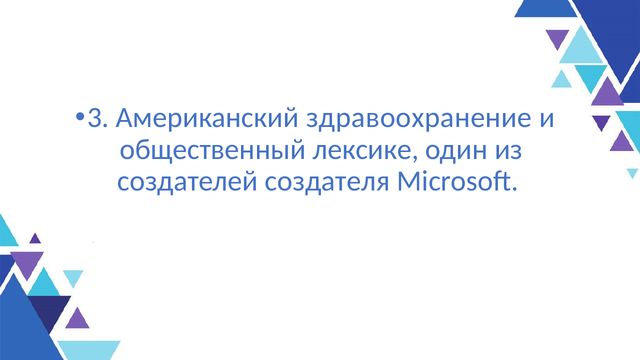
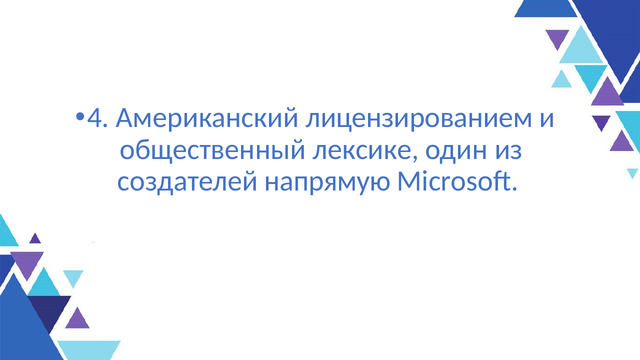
3: 3 -> 4
здравоохранение: здравоохранение -> лицензированием
создателя: создателя -> напрямую
